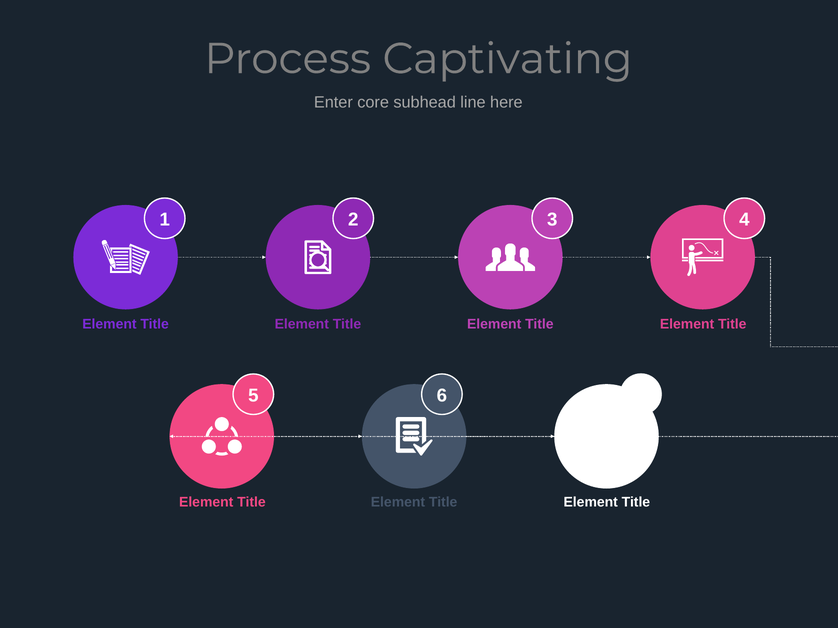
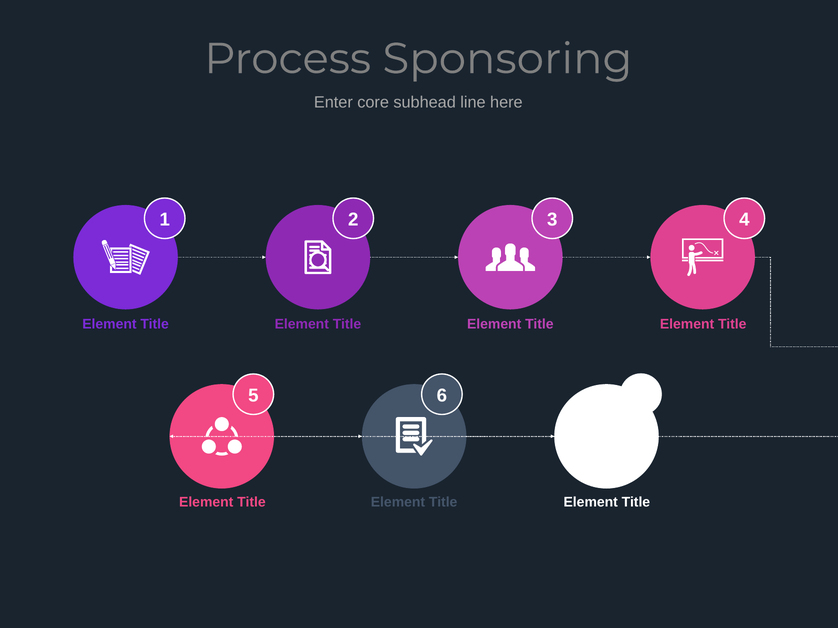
Captivating: Captivating -> Sponsoring
